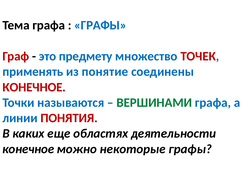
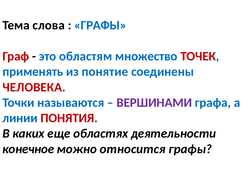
Тема графа: графа -> слова
предмету: предмету -> областям
КОНЕЧНОЕ at (34, 87): КОНЕЧНОЕ -> ЧЕЛОВЕКА
ВЕРШИНАМИ colour: green -> purple
некоторые: некоторые -> относится
